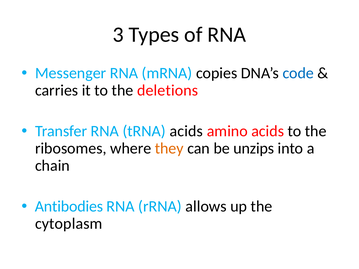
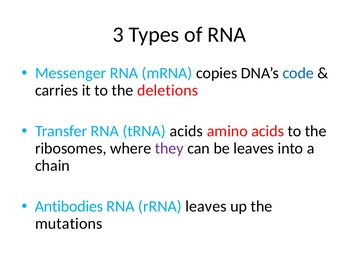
they colour: orange -> purple
be unzips: unzips -> leaves
rRNA allows: allows -> leaves
cytoplasm: cytoplasm -> mutations
